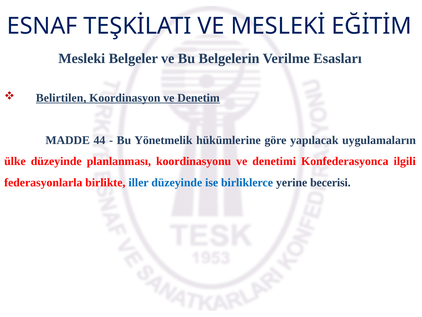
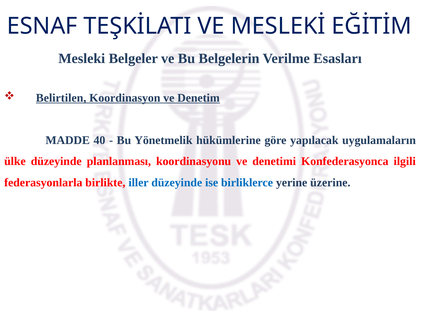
44: 44 -> 40
becerisi: becerisi -> üzerine
